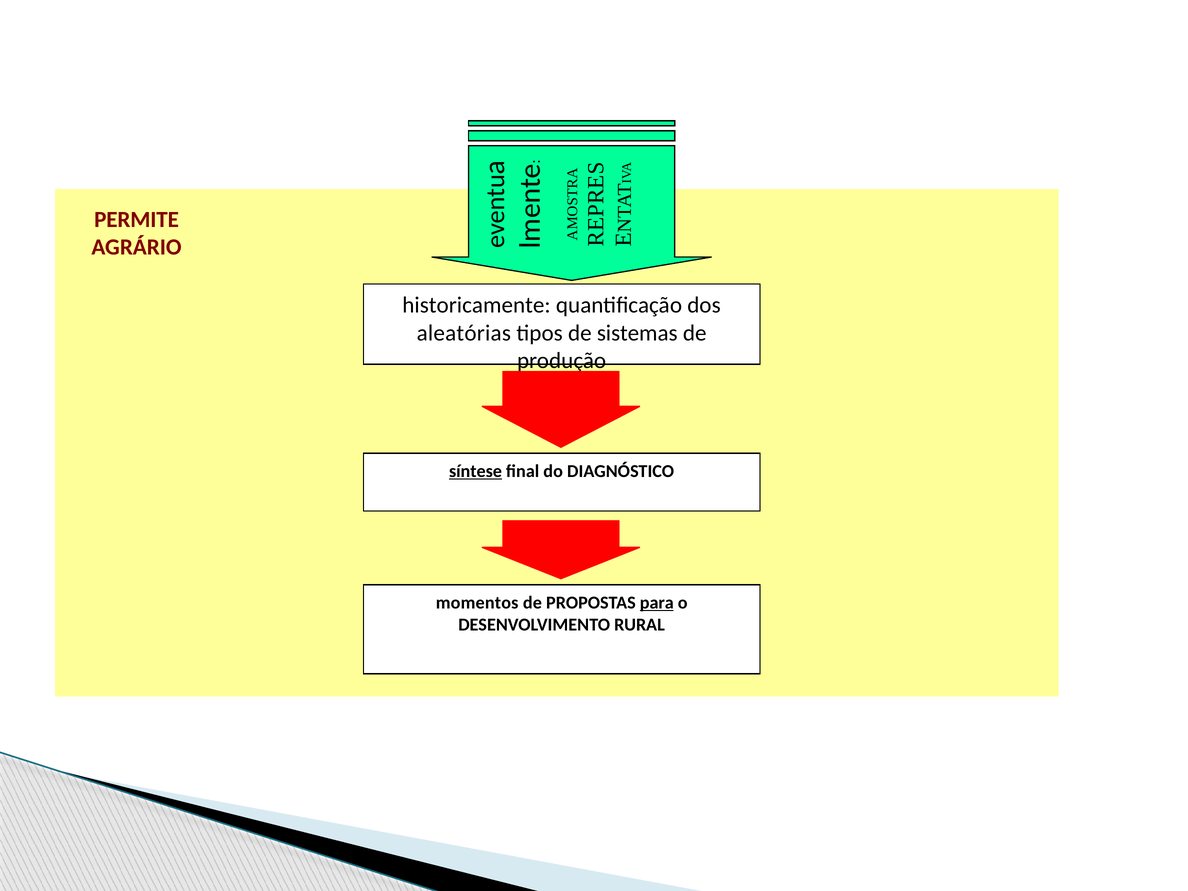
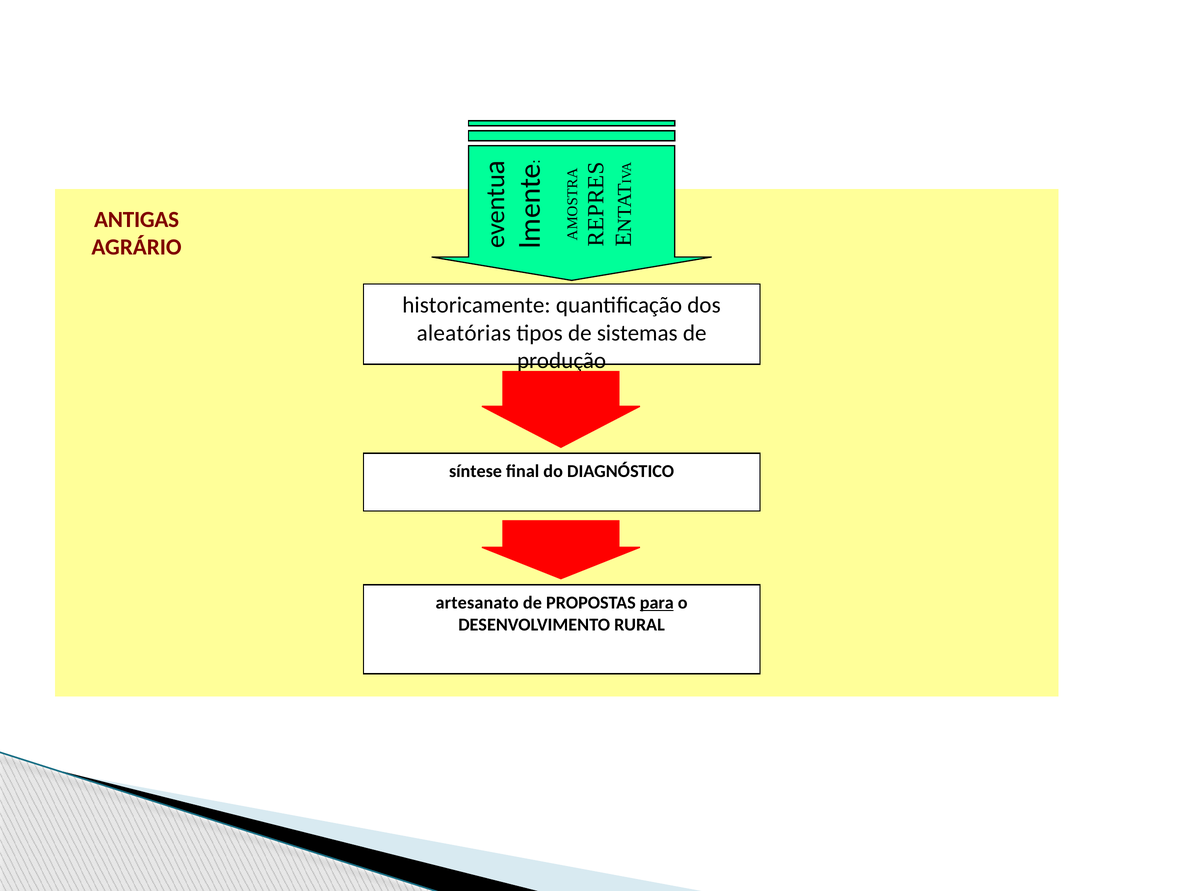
PERMITE: PERMITE -> ANTIGAS
síntese underline: present -> none
momentos: momentos -> artesanato
